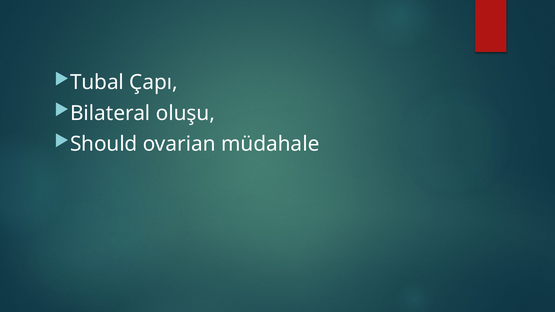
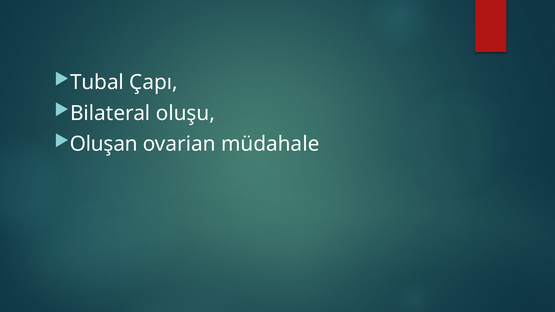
Should: Should -> Oluşan
